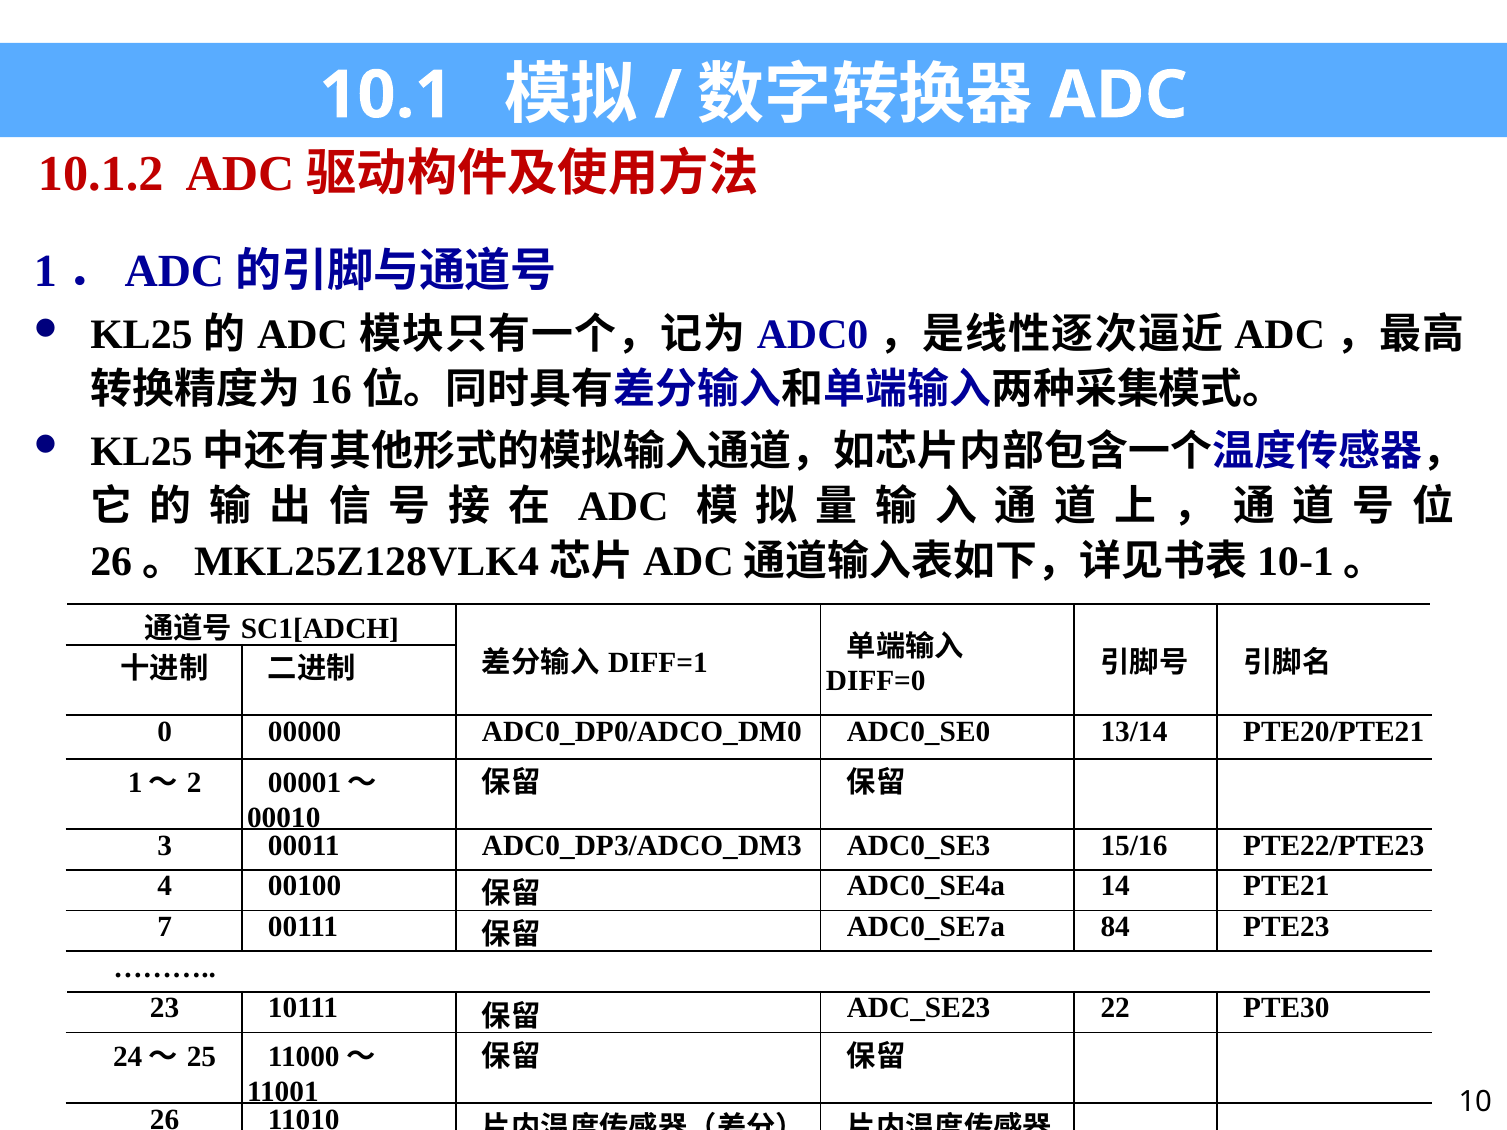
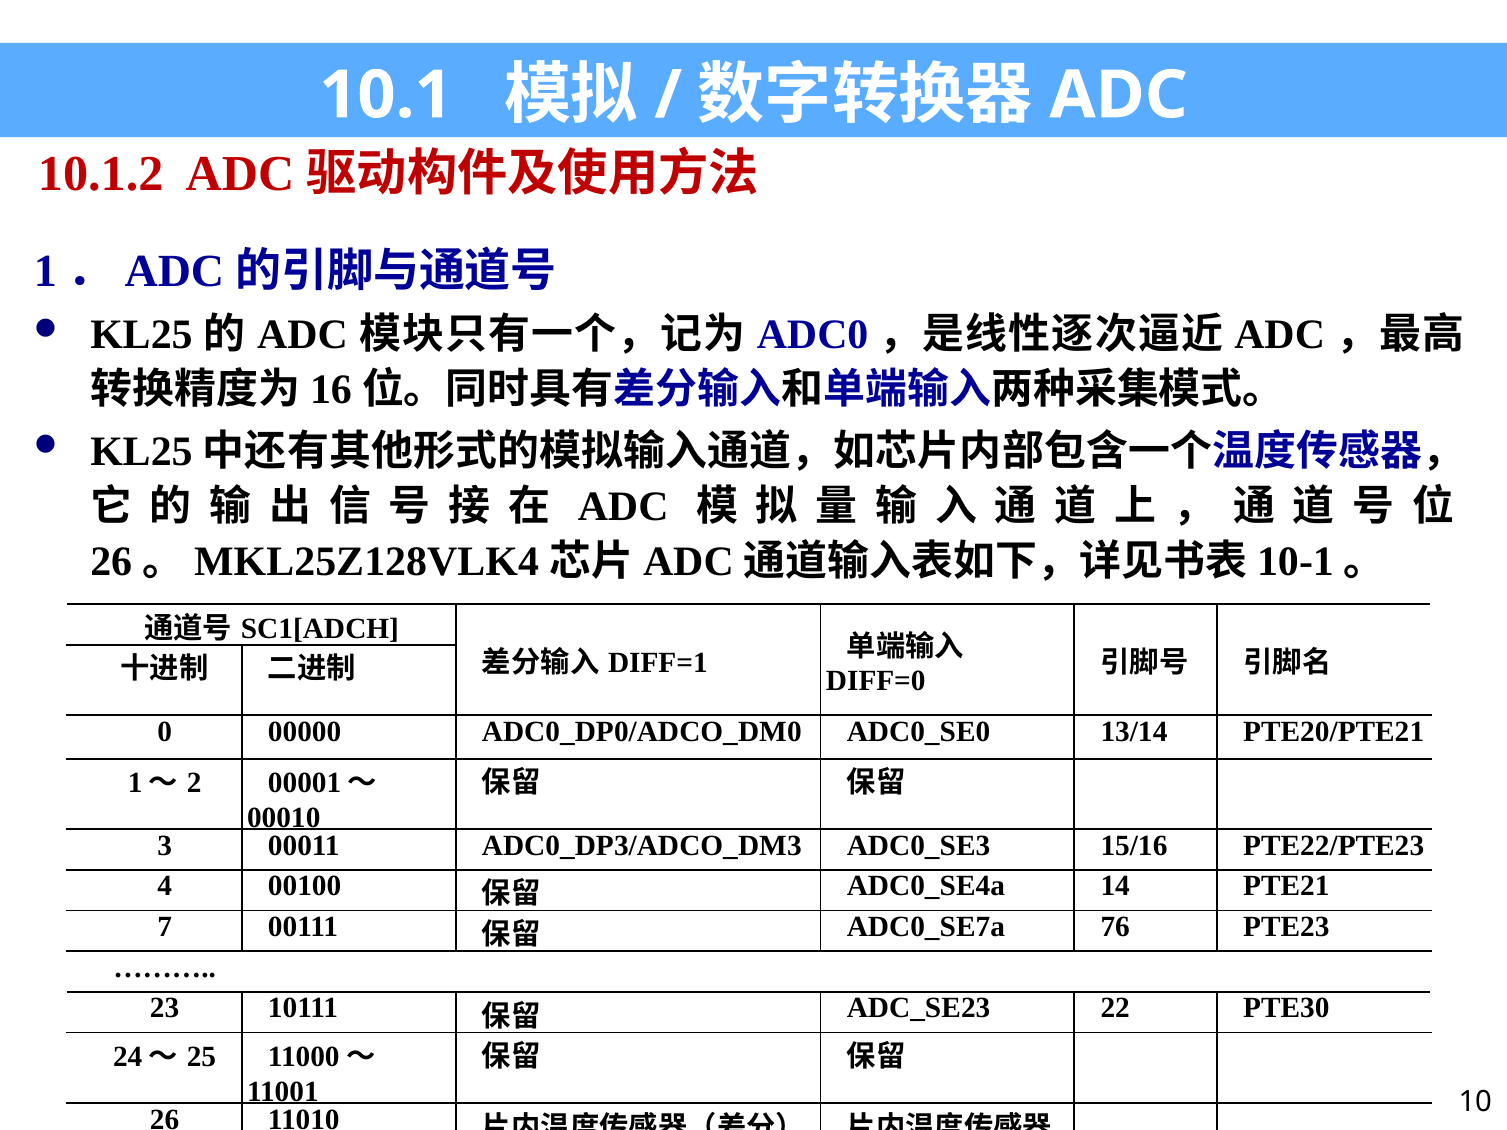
84: 84 -> 76
